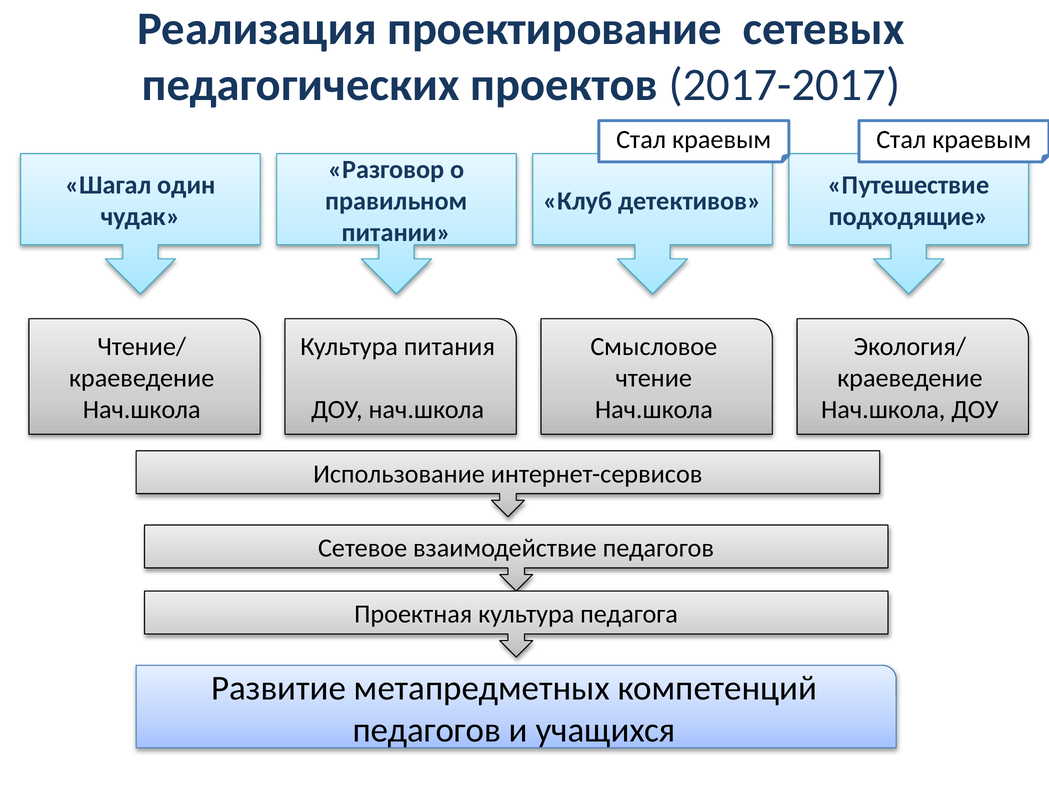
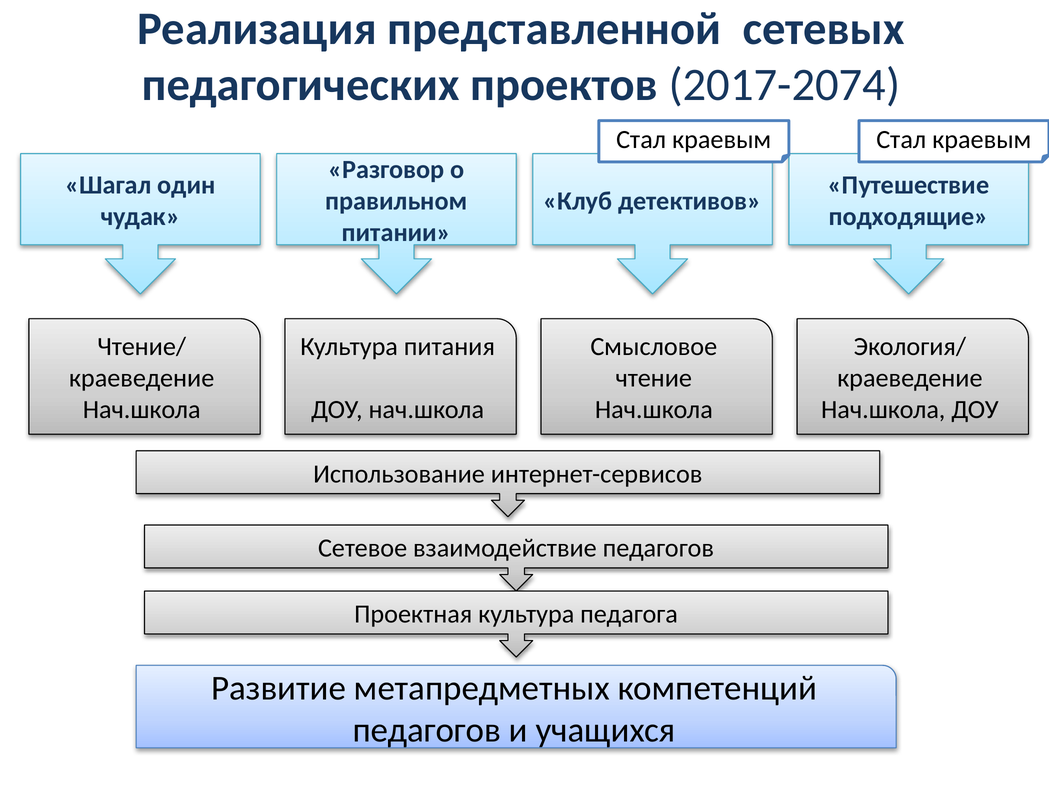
проектирование: проектирование -> представленной
2017-2017: 2017-2017 -> 2017-2074
